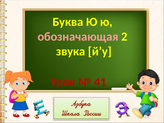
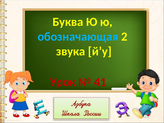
обозначающая colour: pink -> light blue
